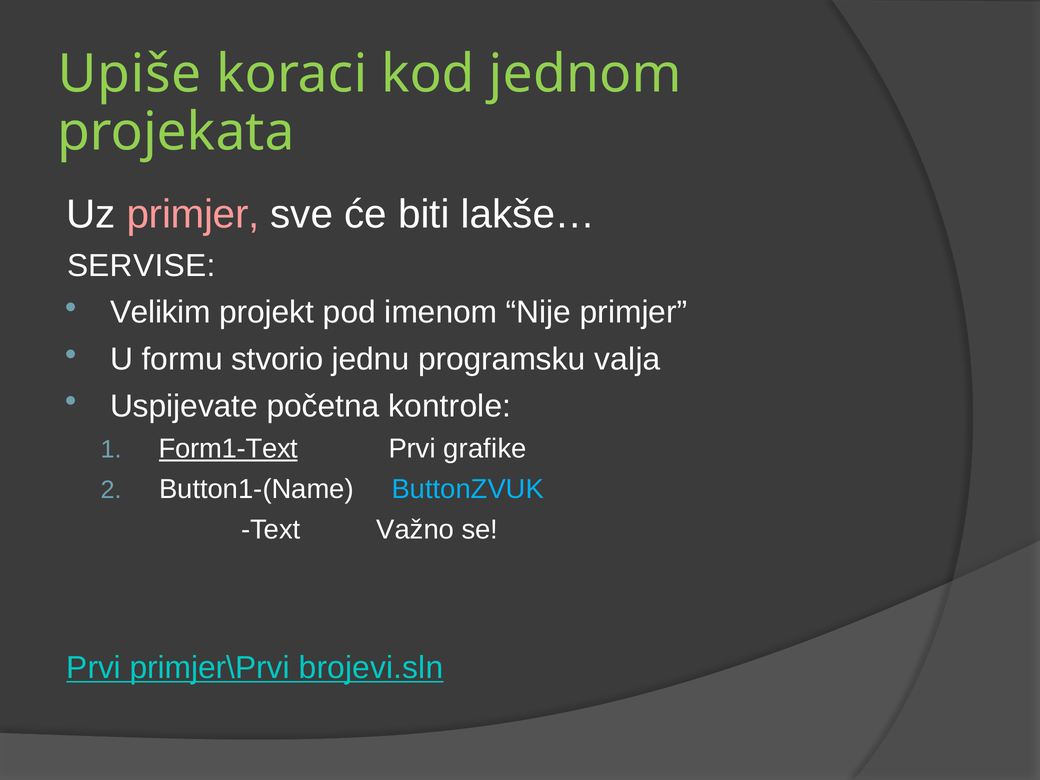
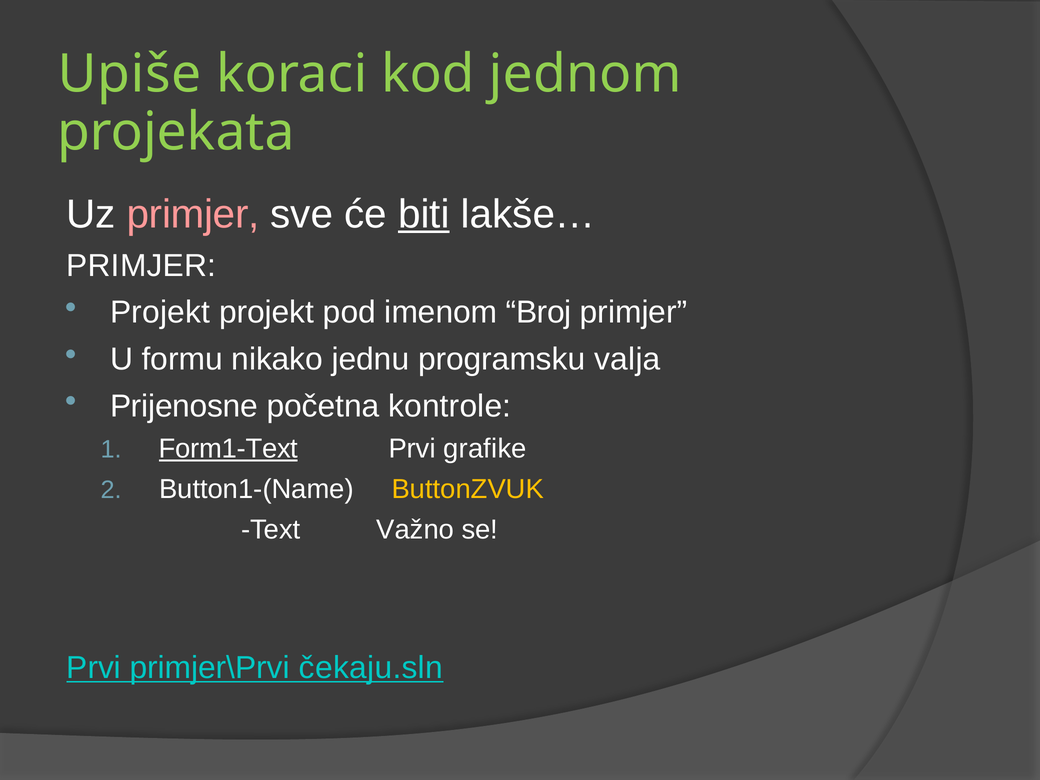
biti underline: none -> present
SERVISE at (141, 266): SERVISE -> PRIMJER
Velikim at (160, 312): Velikim -> Projekt
Nije: Nije -> Broj
stvorio: stvorio -> nikako
Uspijevate: Uspijevate -> Prijenosne
ButtonZVUK colour: light blue -> yellow
brojevi.sln: brojevi.sln -> čekaju.sln
